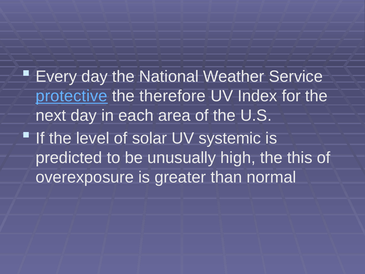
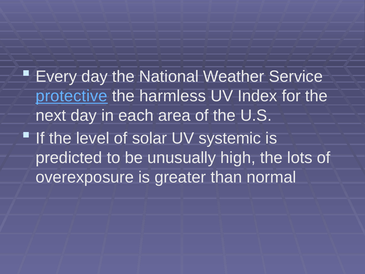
therefore: therefore -> harmless
this: this -> lots
